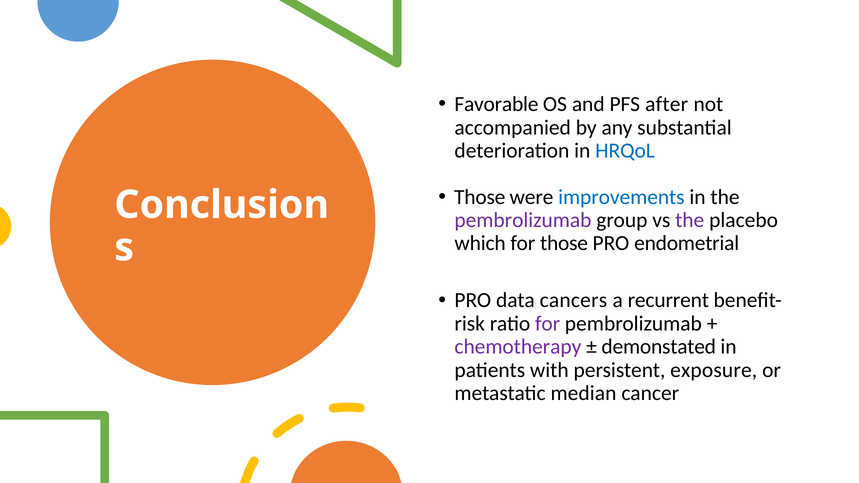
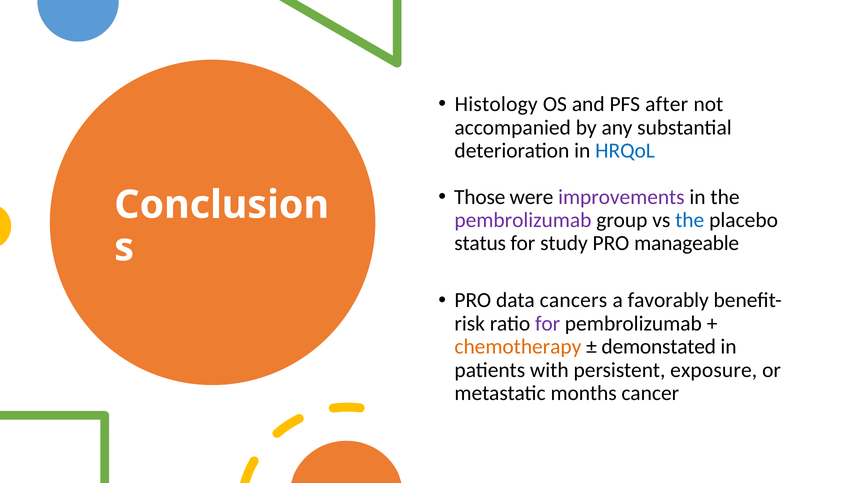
Favorable: Favorable -> Histology
improvements colour: blue -> purple
the at (690, 220) colour: purple -> blue
which: which -> status
for those: those -> study
endometrial: endometrial -> manageable
recurrent: recurrent -> favorably
chemotherapy colour: purple -> orange
median: median -> months
